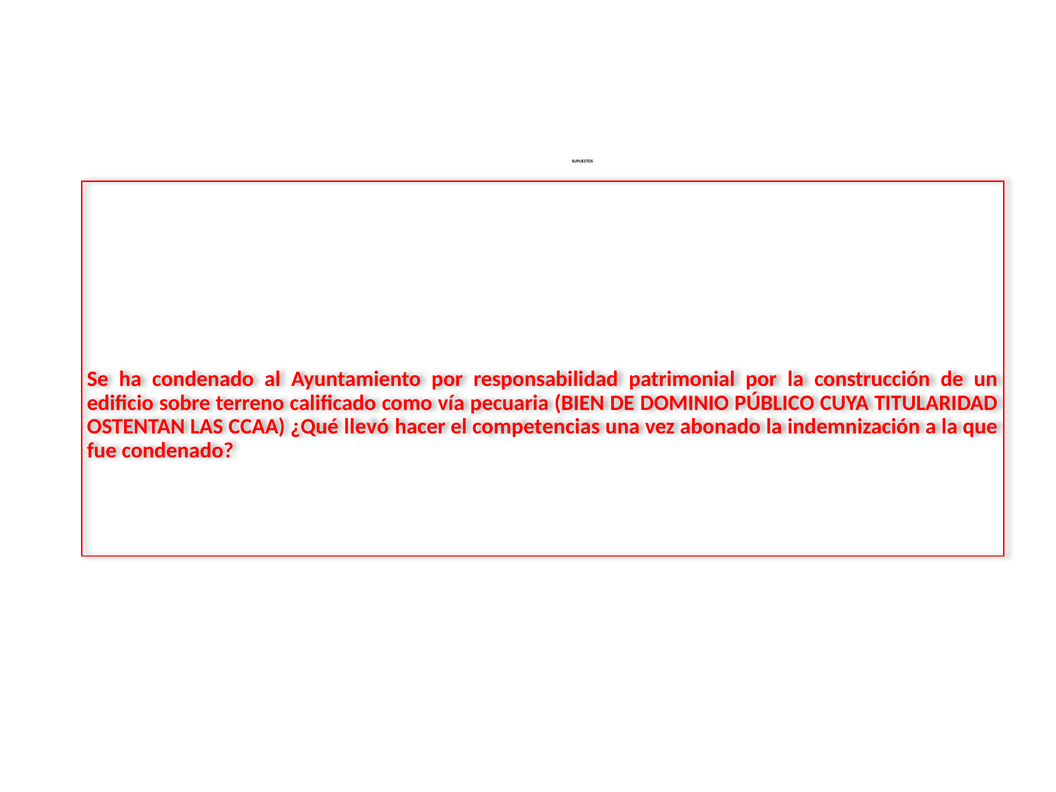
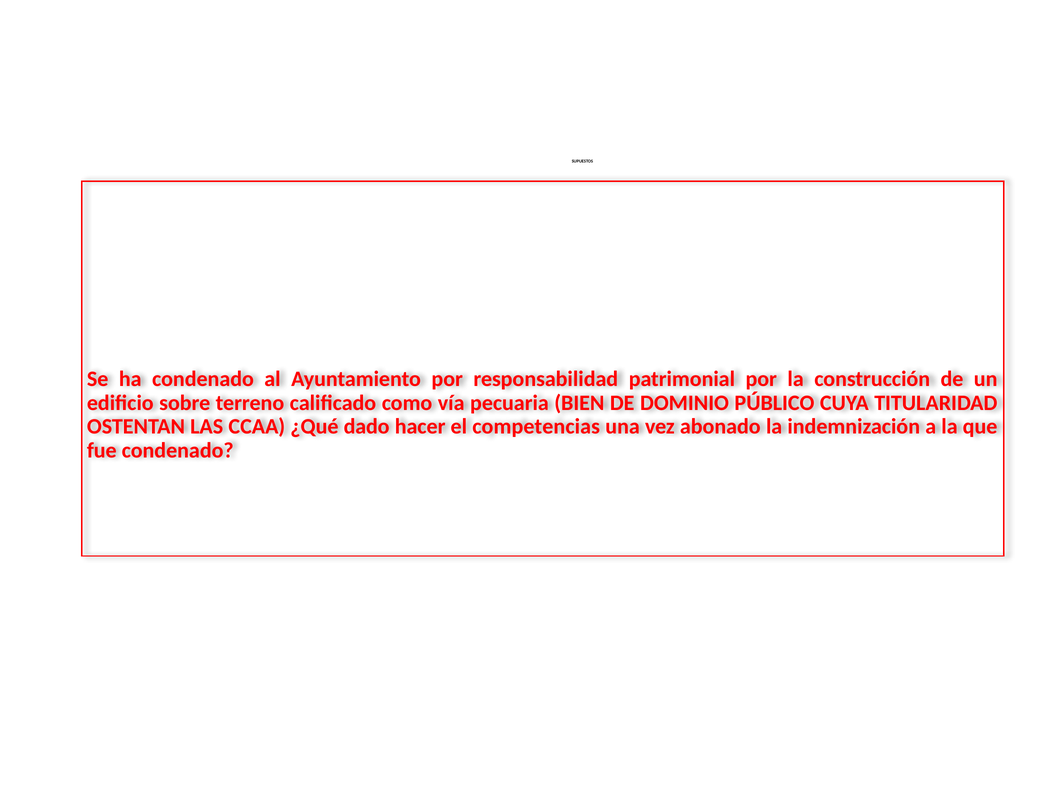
llevó: llevó -> dado
